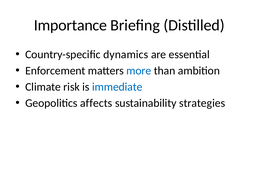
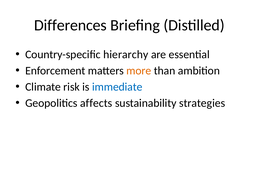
Importance: Importance -> Differences
dynamics: dynamics -> hierarchy
more colour: blue -> orange
